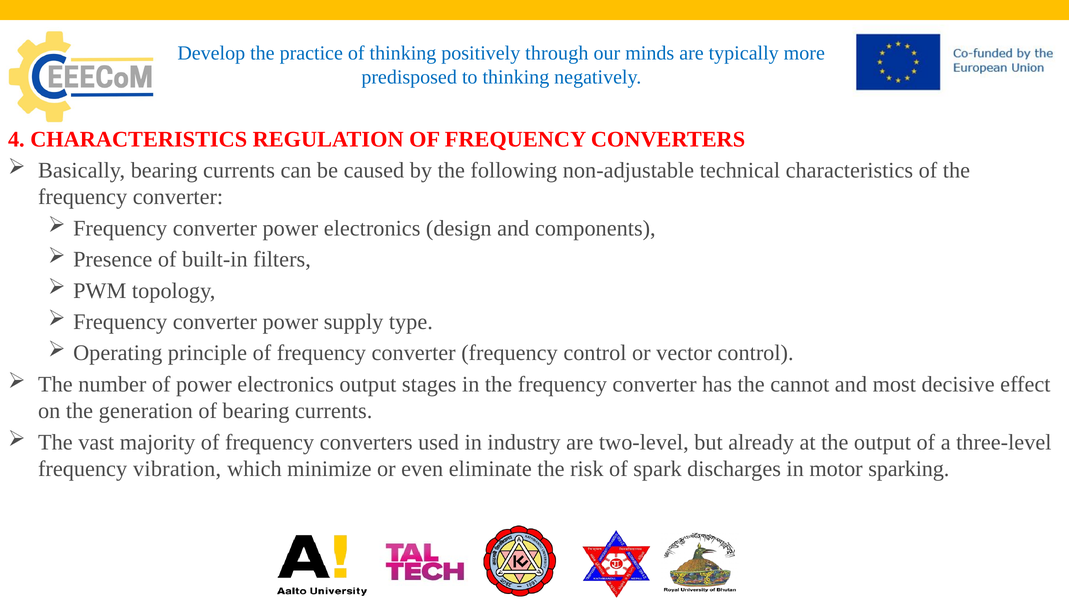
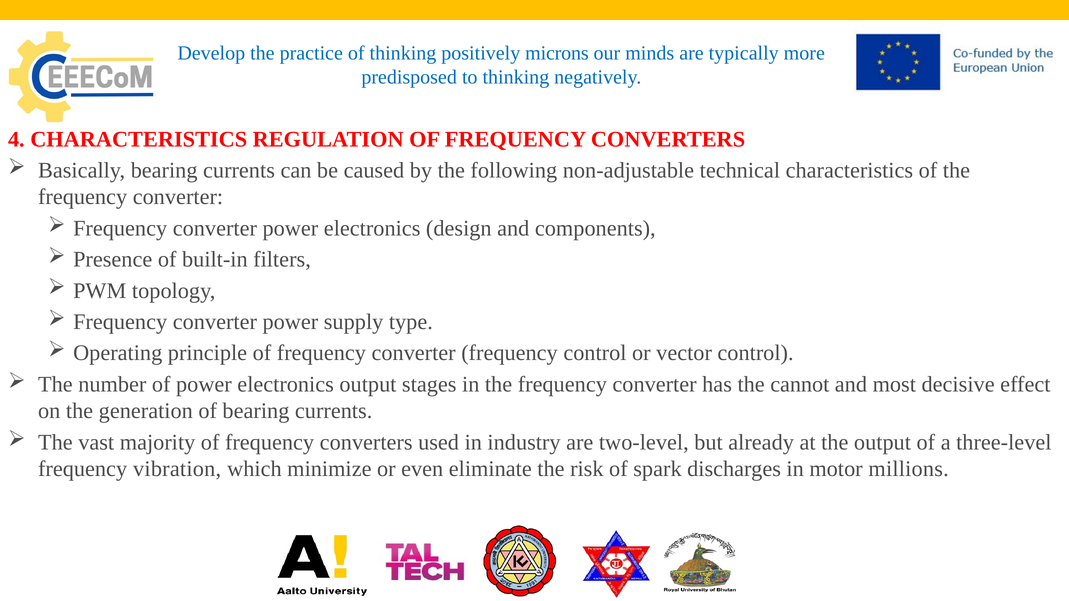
through: through -> microns
sparking: sparking -> millions
